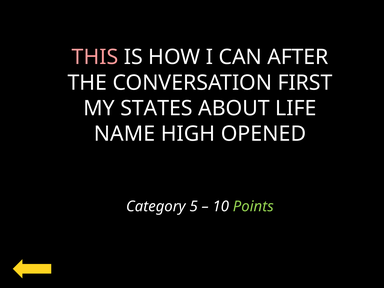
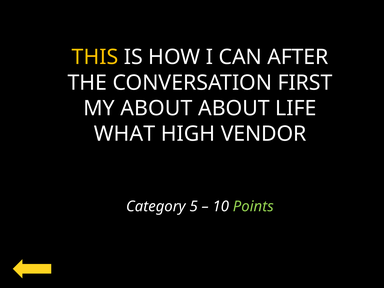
THIS colour: pink -> yellow
MY STATES: STATES -> ABOUT
NAME: NAME -> WHAT
OPENED: OPENED -> VENDOR
